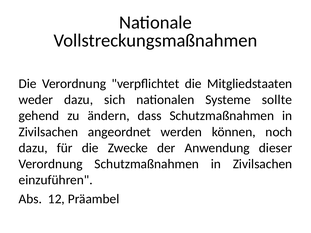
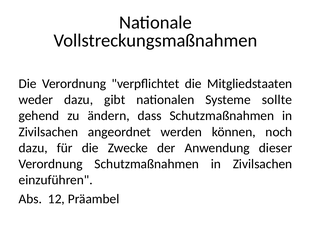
sich: sich -> gibt
